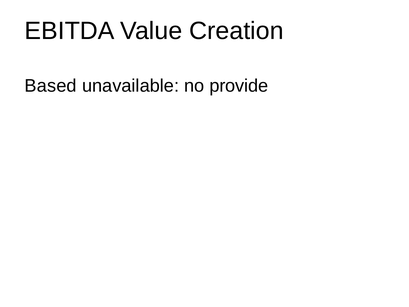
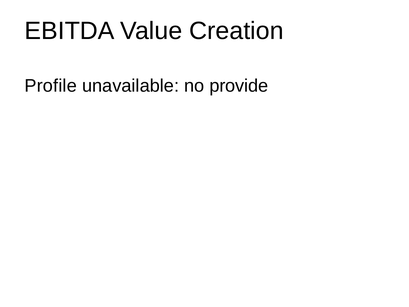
Based: Based -> Profile
